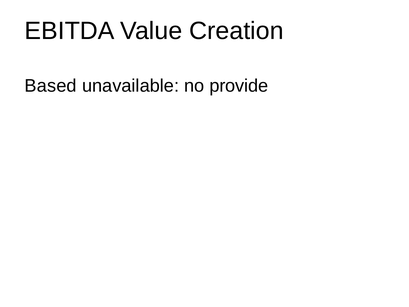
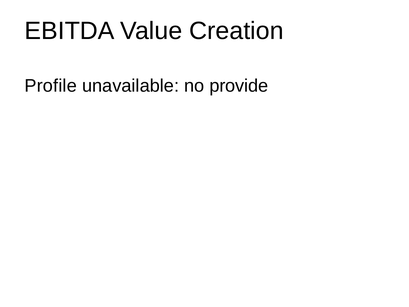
Based: Based -> Profile
